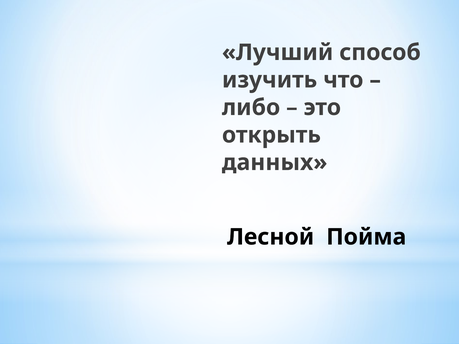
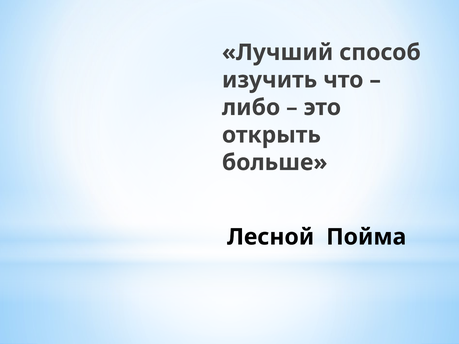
данных: данных -> больше
